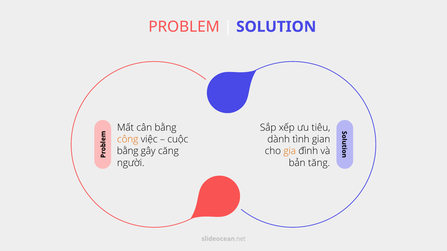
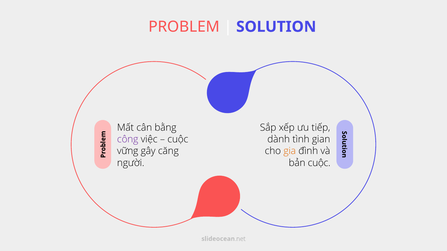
tiêu: tiêu -> tiếp
công colour: orange -> purple
bằng at (128, 151): bằng -> vững
bản tăng: tăng -> cuộc
